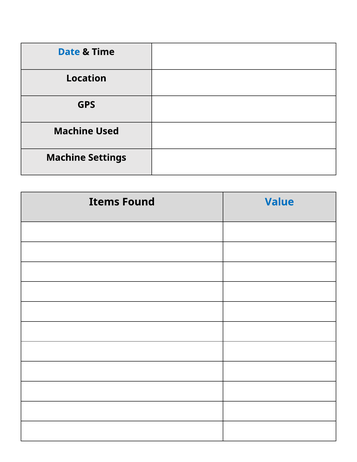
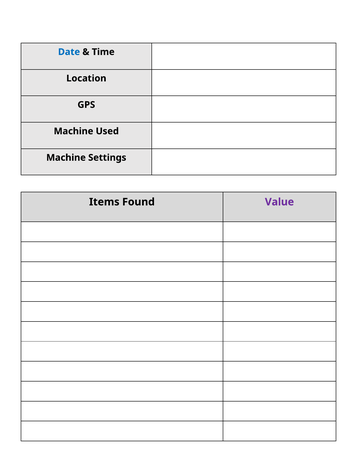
Value colour: blue -> purple
